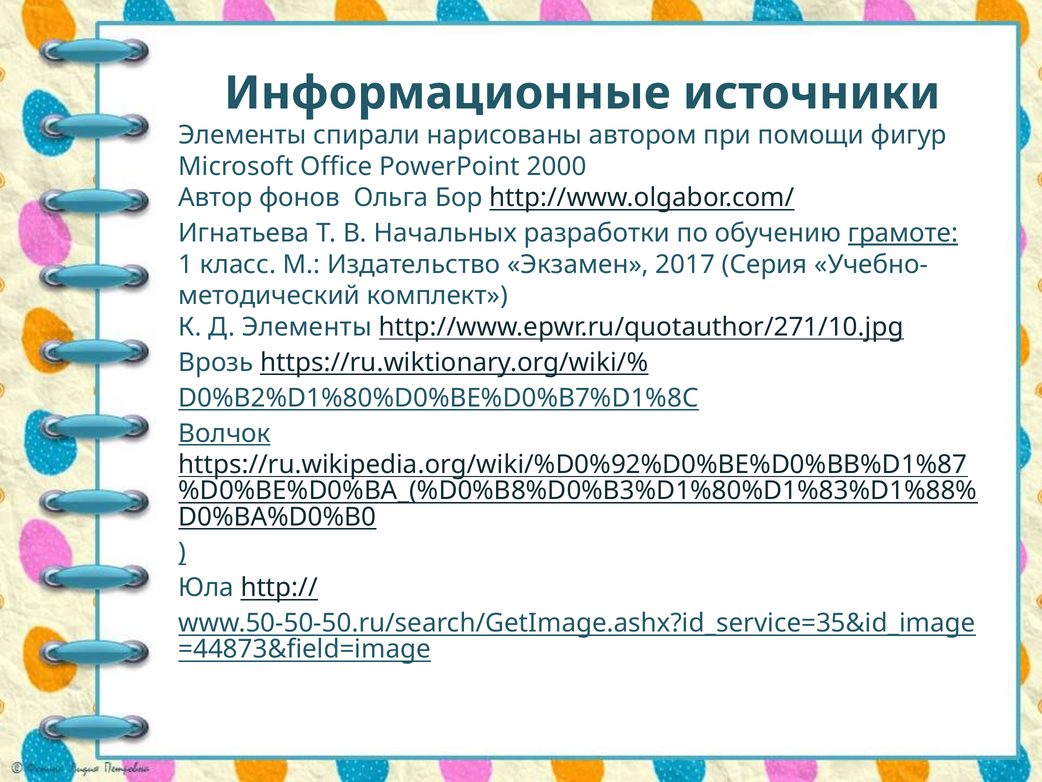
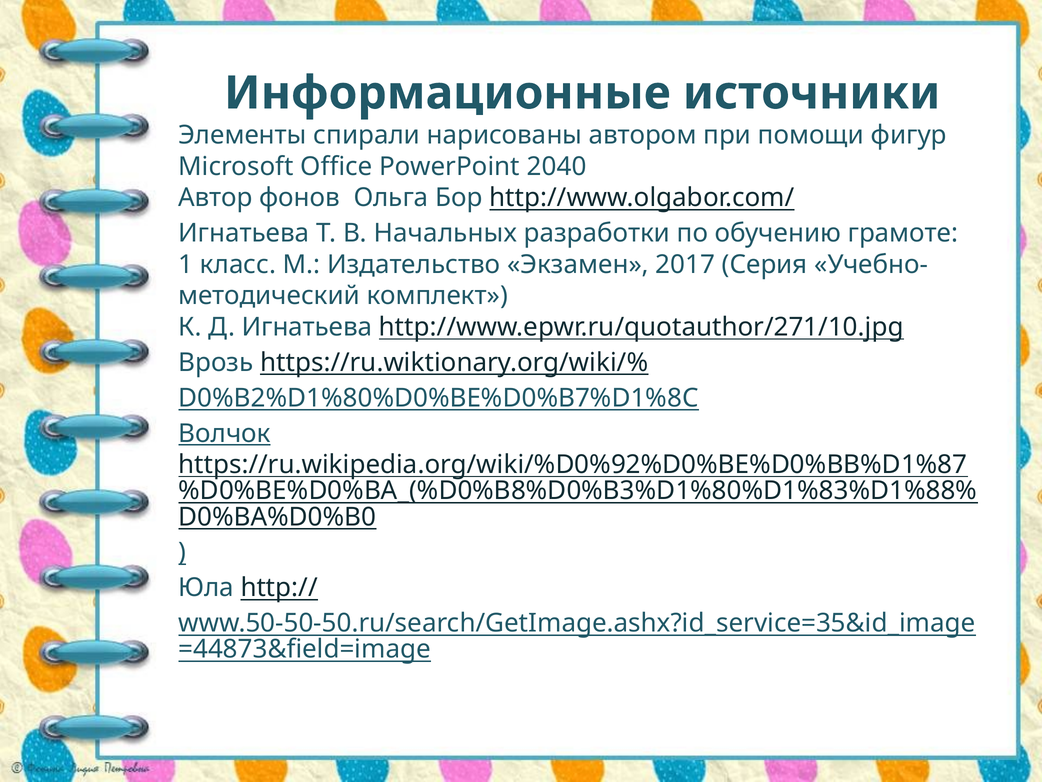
2000: 2000 -> 2040
грамоте underline: present -> none
Д Элементы: Элементы -> Игнатьева
